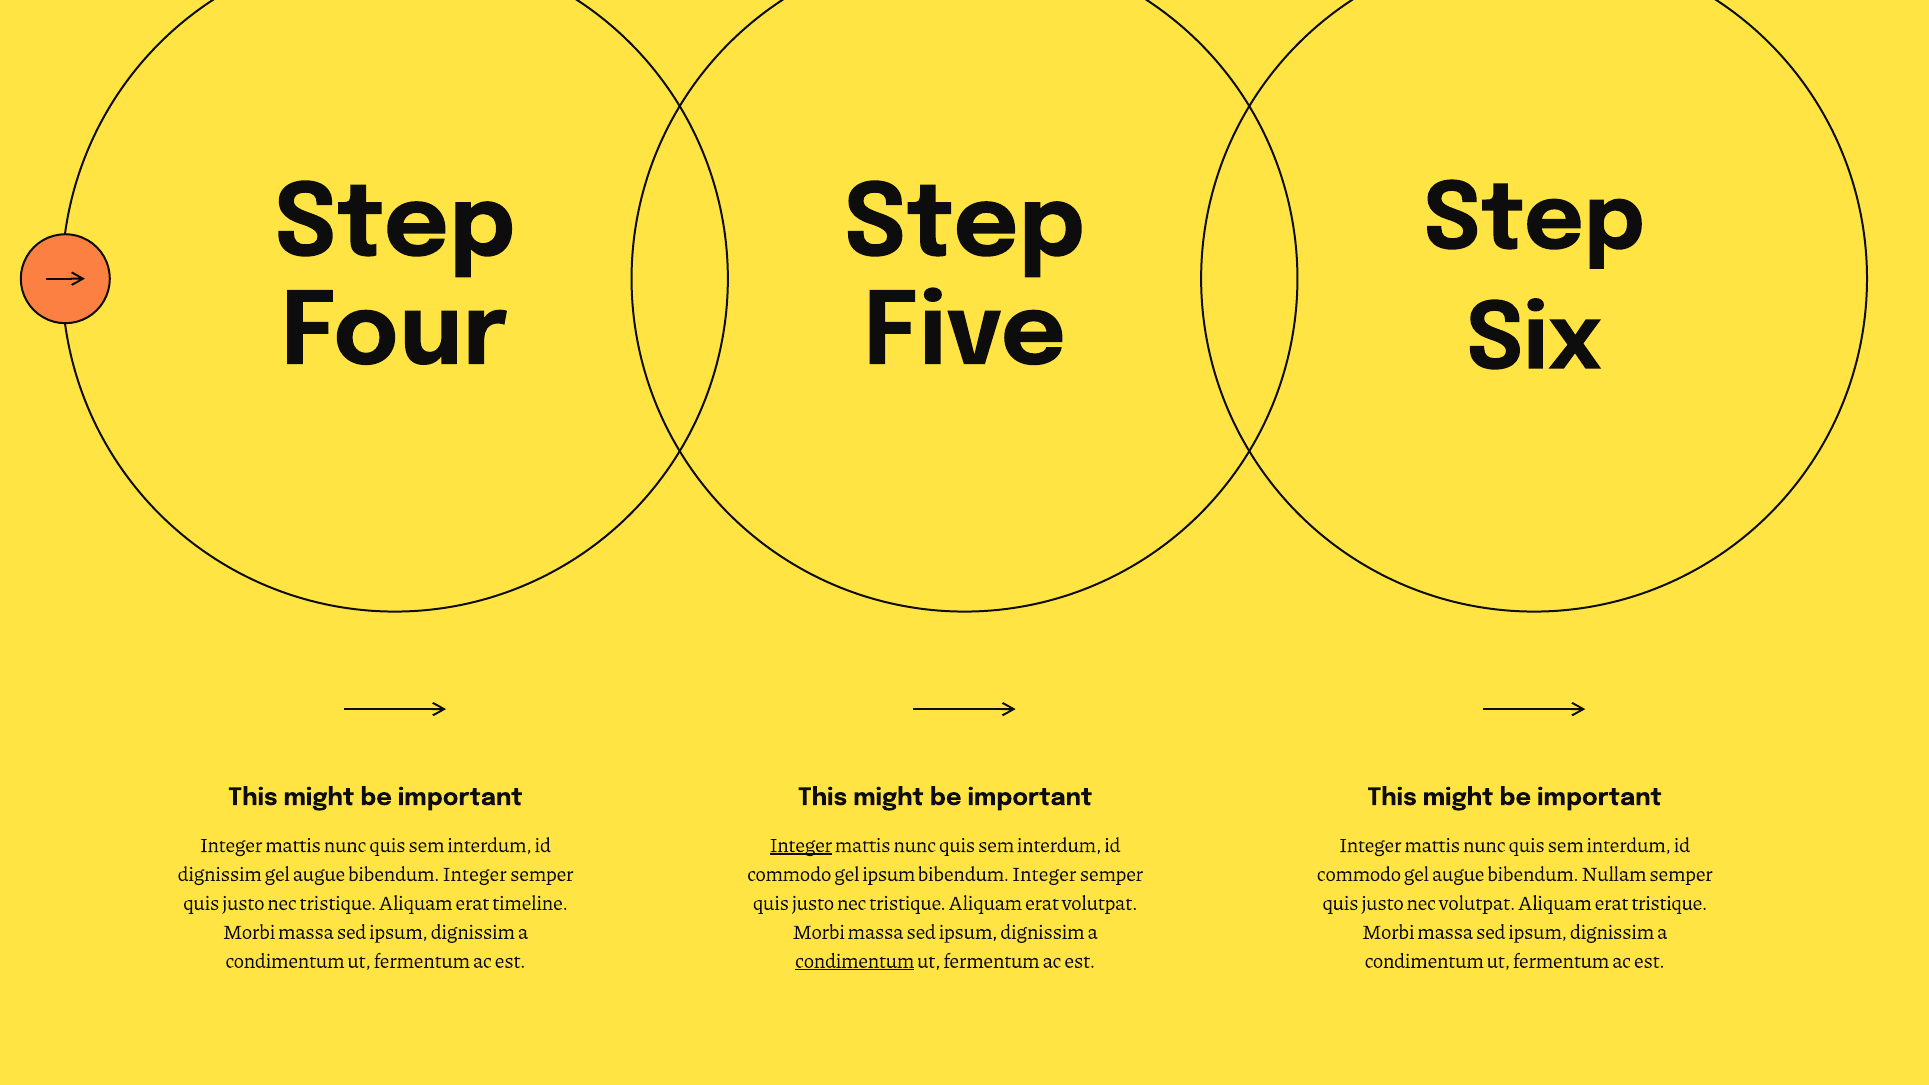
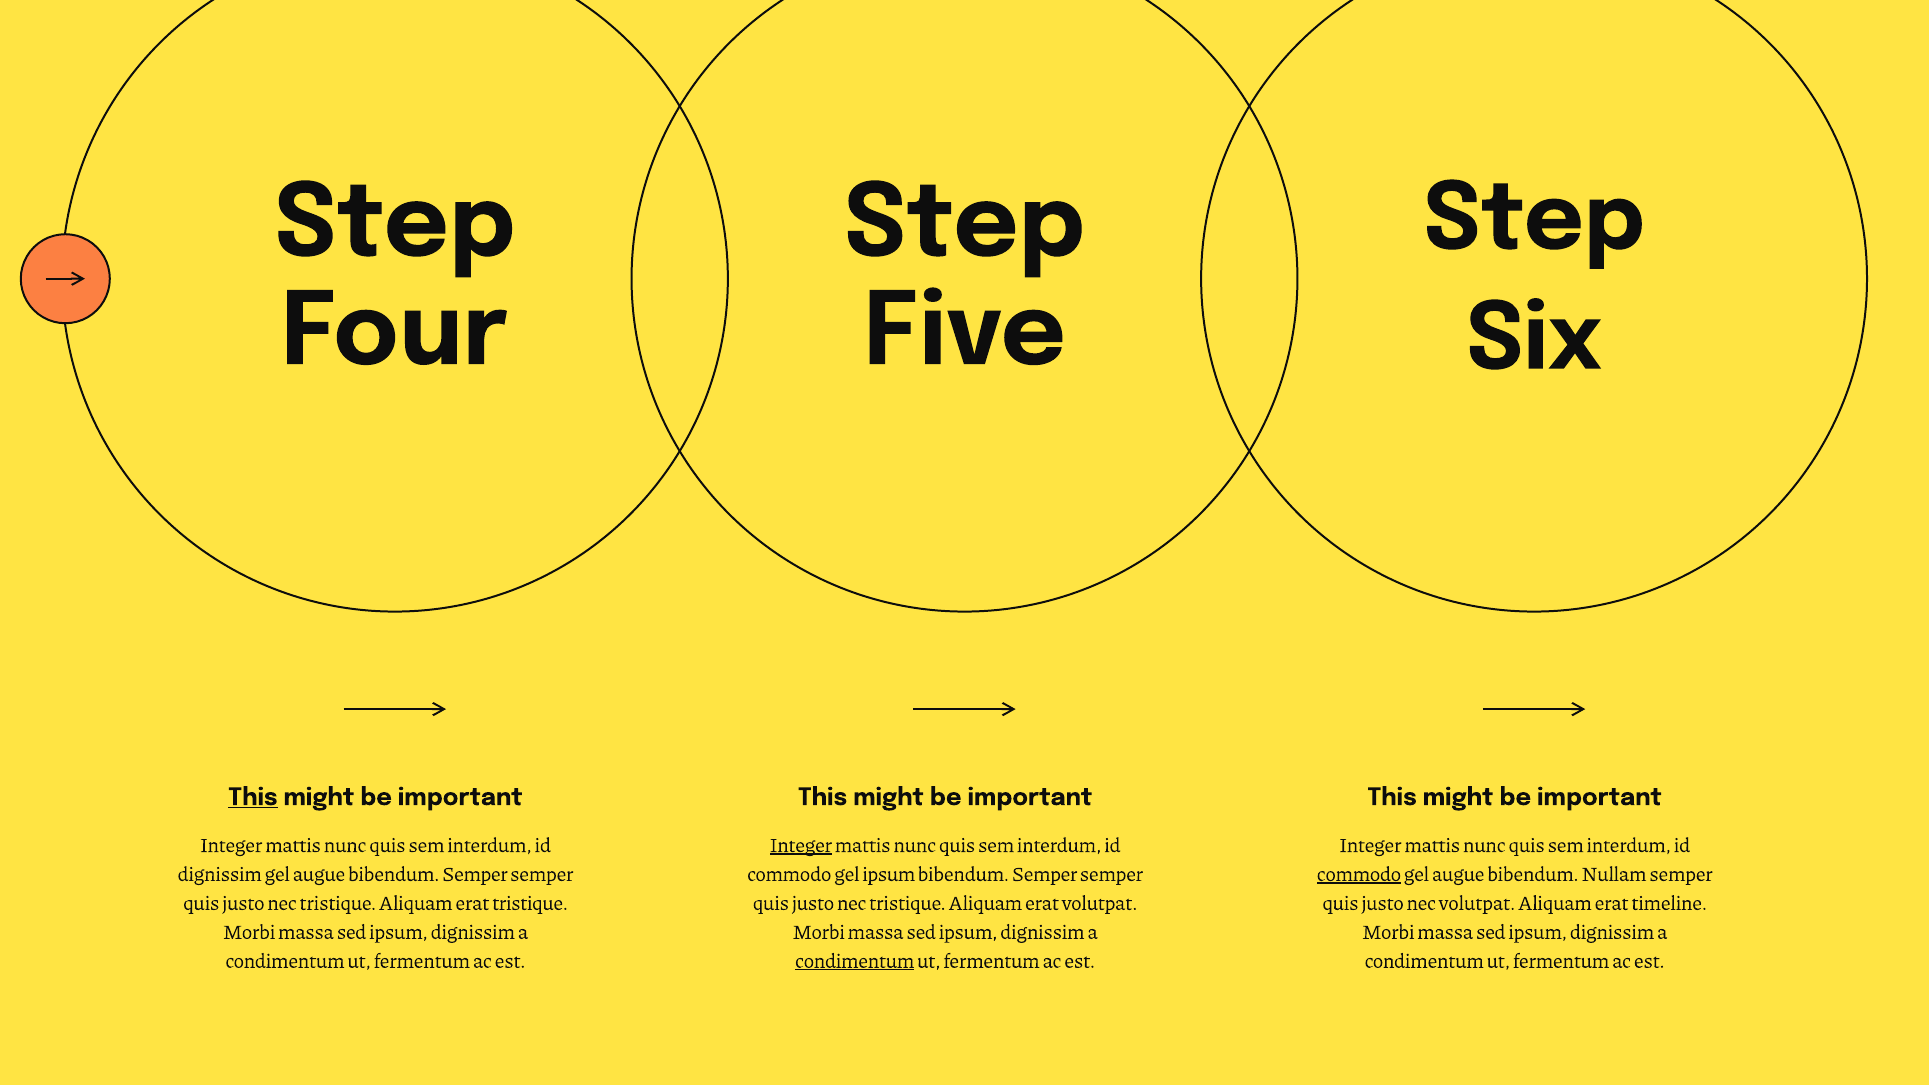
This at (253, 797) underline: none -> present
augue bibendum Integer: Integer -> Semper
Integer at (1044, 874): Integer -> Semper
commodo at (1359, 874) underline: none -> present
erat timeline: timeline -> tristique
erat tristique: tristique -> timeline
